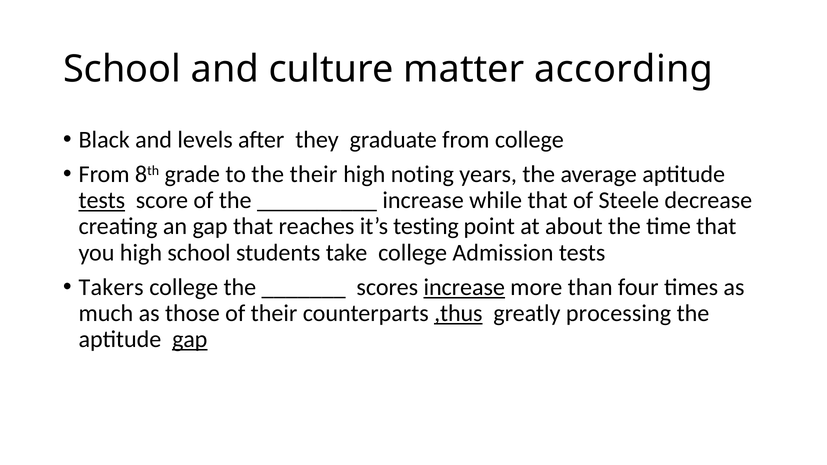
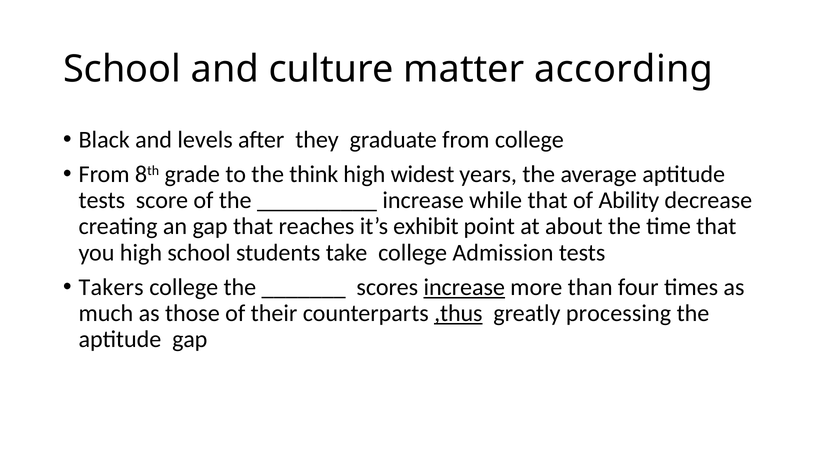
the their: their -> think
noting: noting -> widest
tests at (102, 201) underline: present -> none
Steele: Steele -> Ability
testing: testing -> exhibit
gap at (190, 339) underline: present -> none
